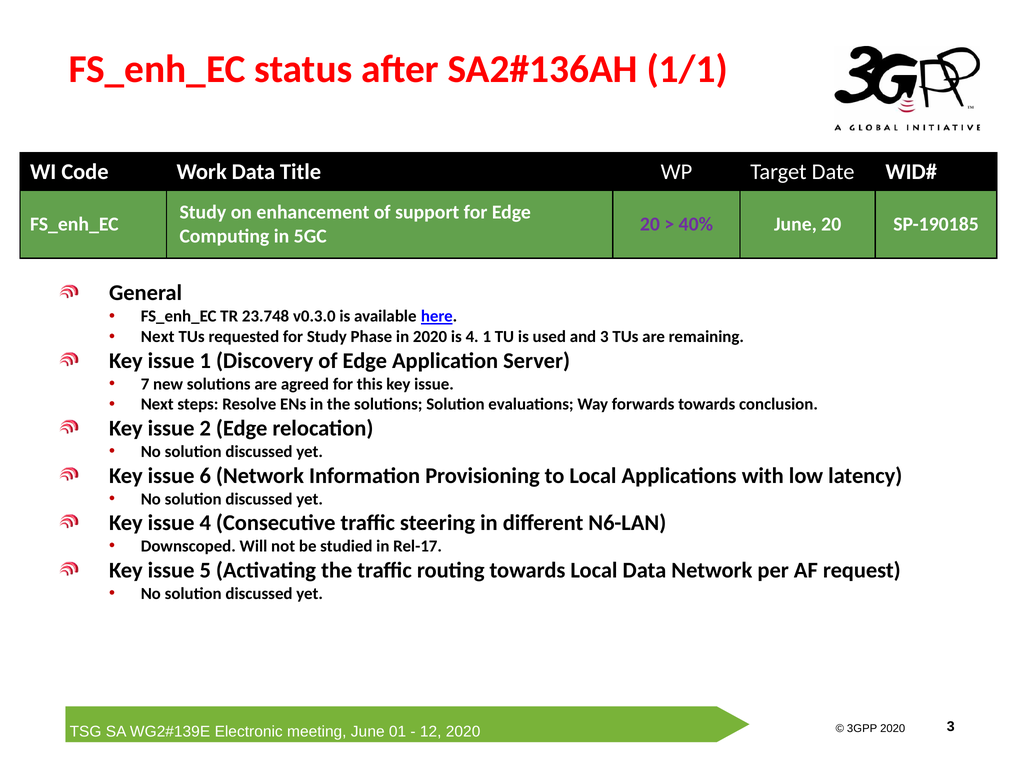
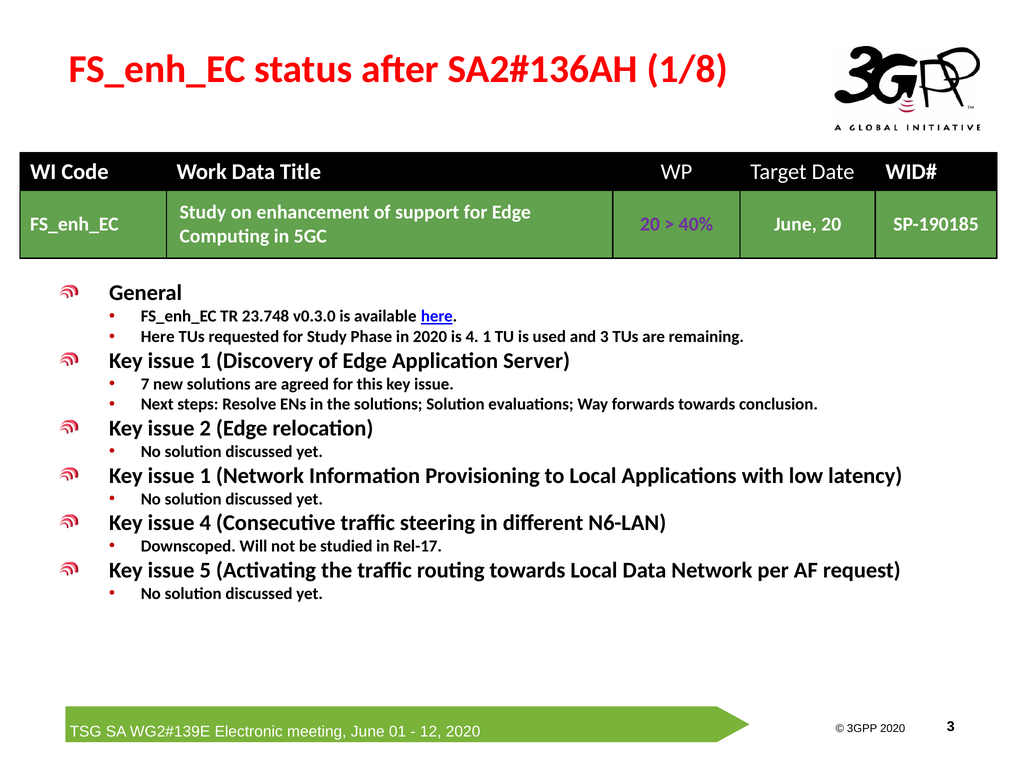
1/1: 1/1 -> 1/8
Next at (158, 337): Next -> Here
6 at (205, 476): 6 -> 1
